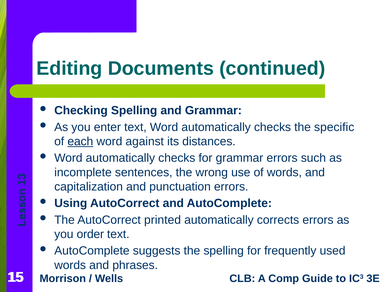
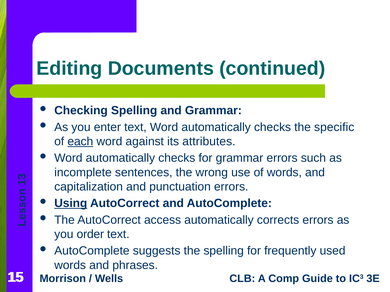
distances: distances -> attributes
Using underline: none -> present
printed: printed -> access
